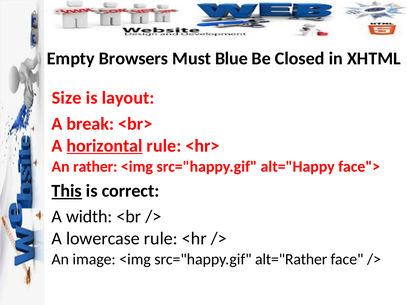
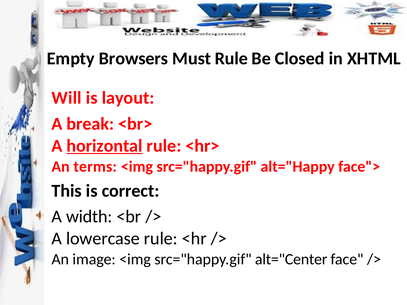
Must Blue: Blue -> Rule
Size: Size -> Will
rather: rather -> terms
This underline: present -> none
alt="Rather: alt="Rather -> alt="Center
